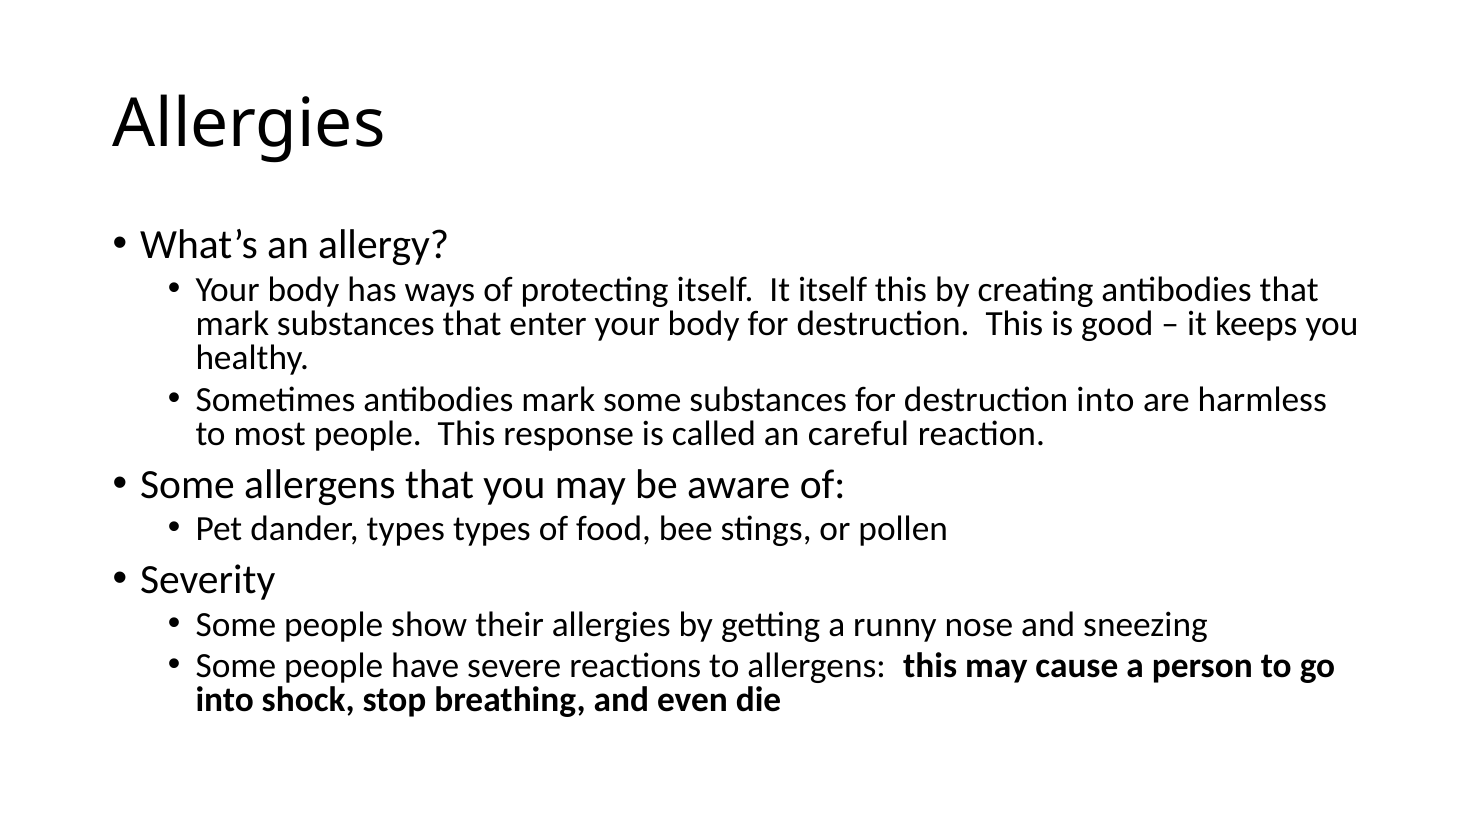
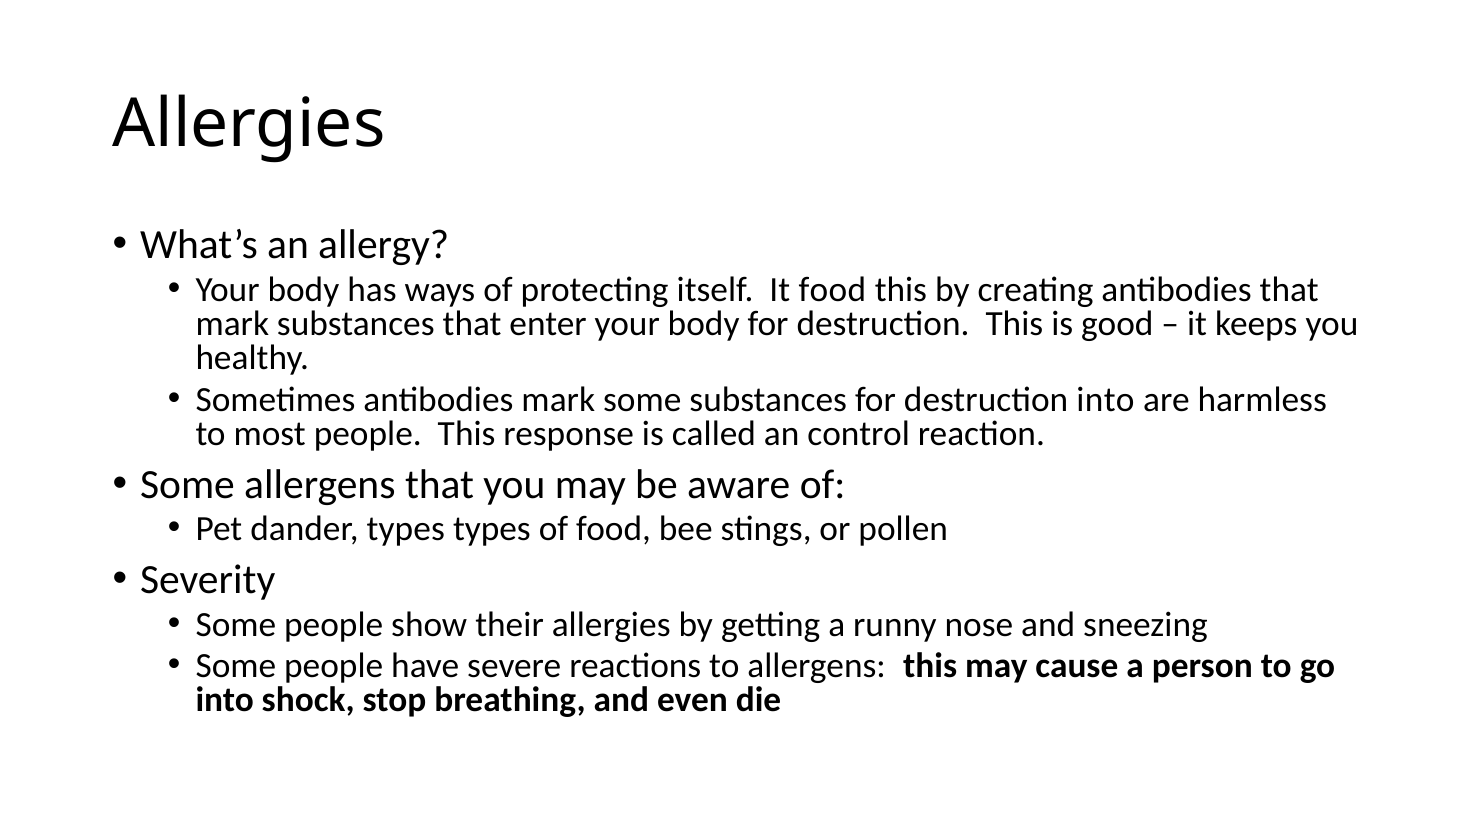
It itself: itself -> food
careful: careful -> control
